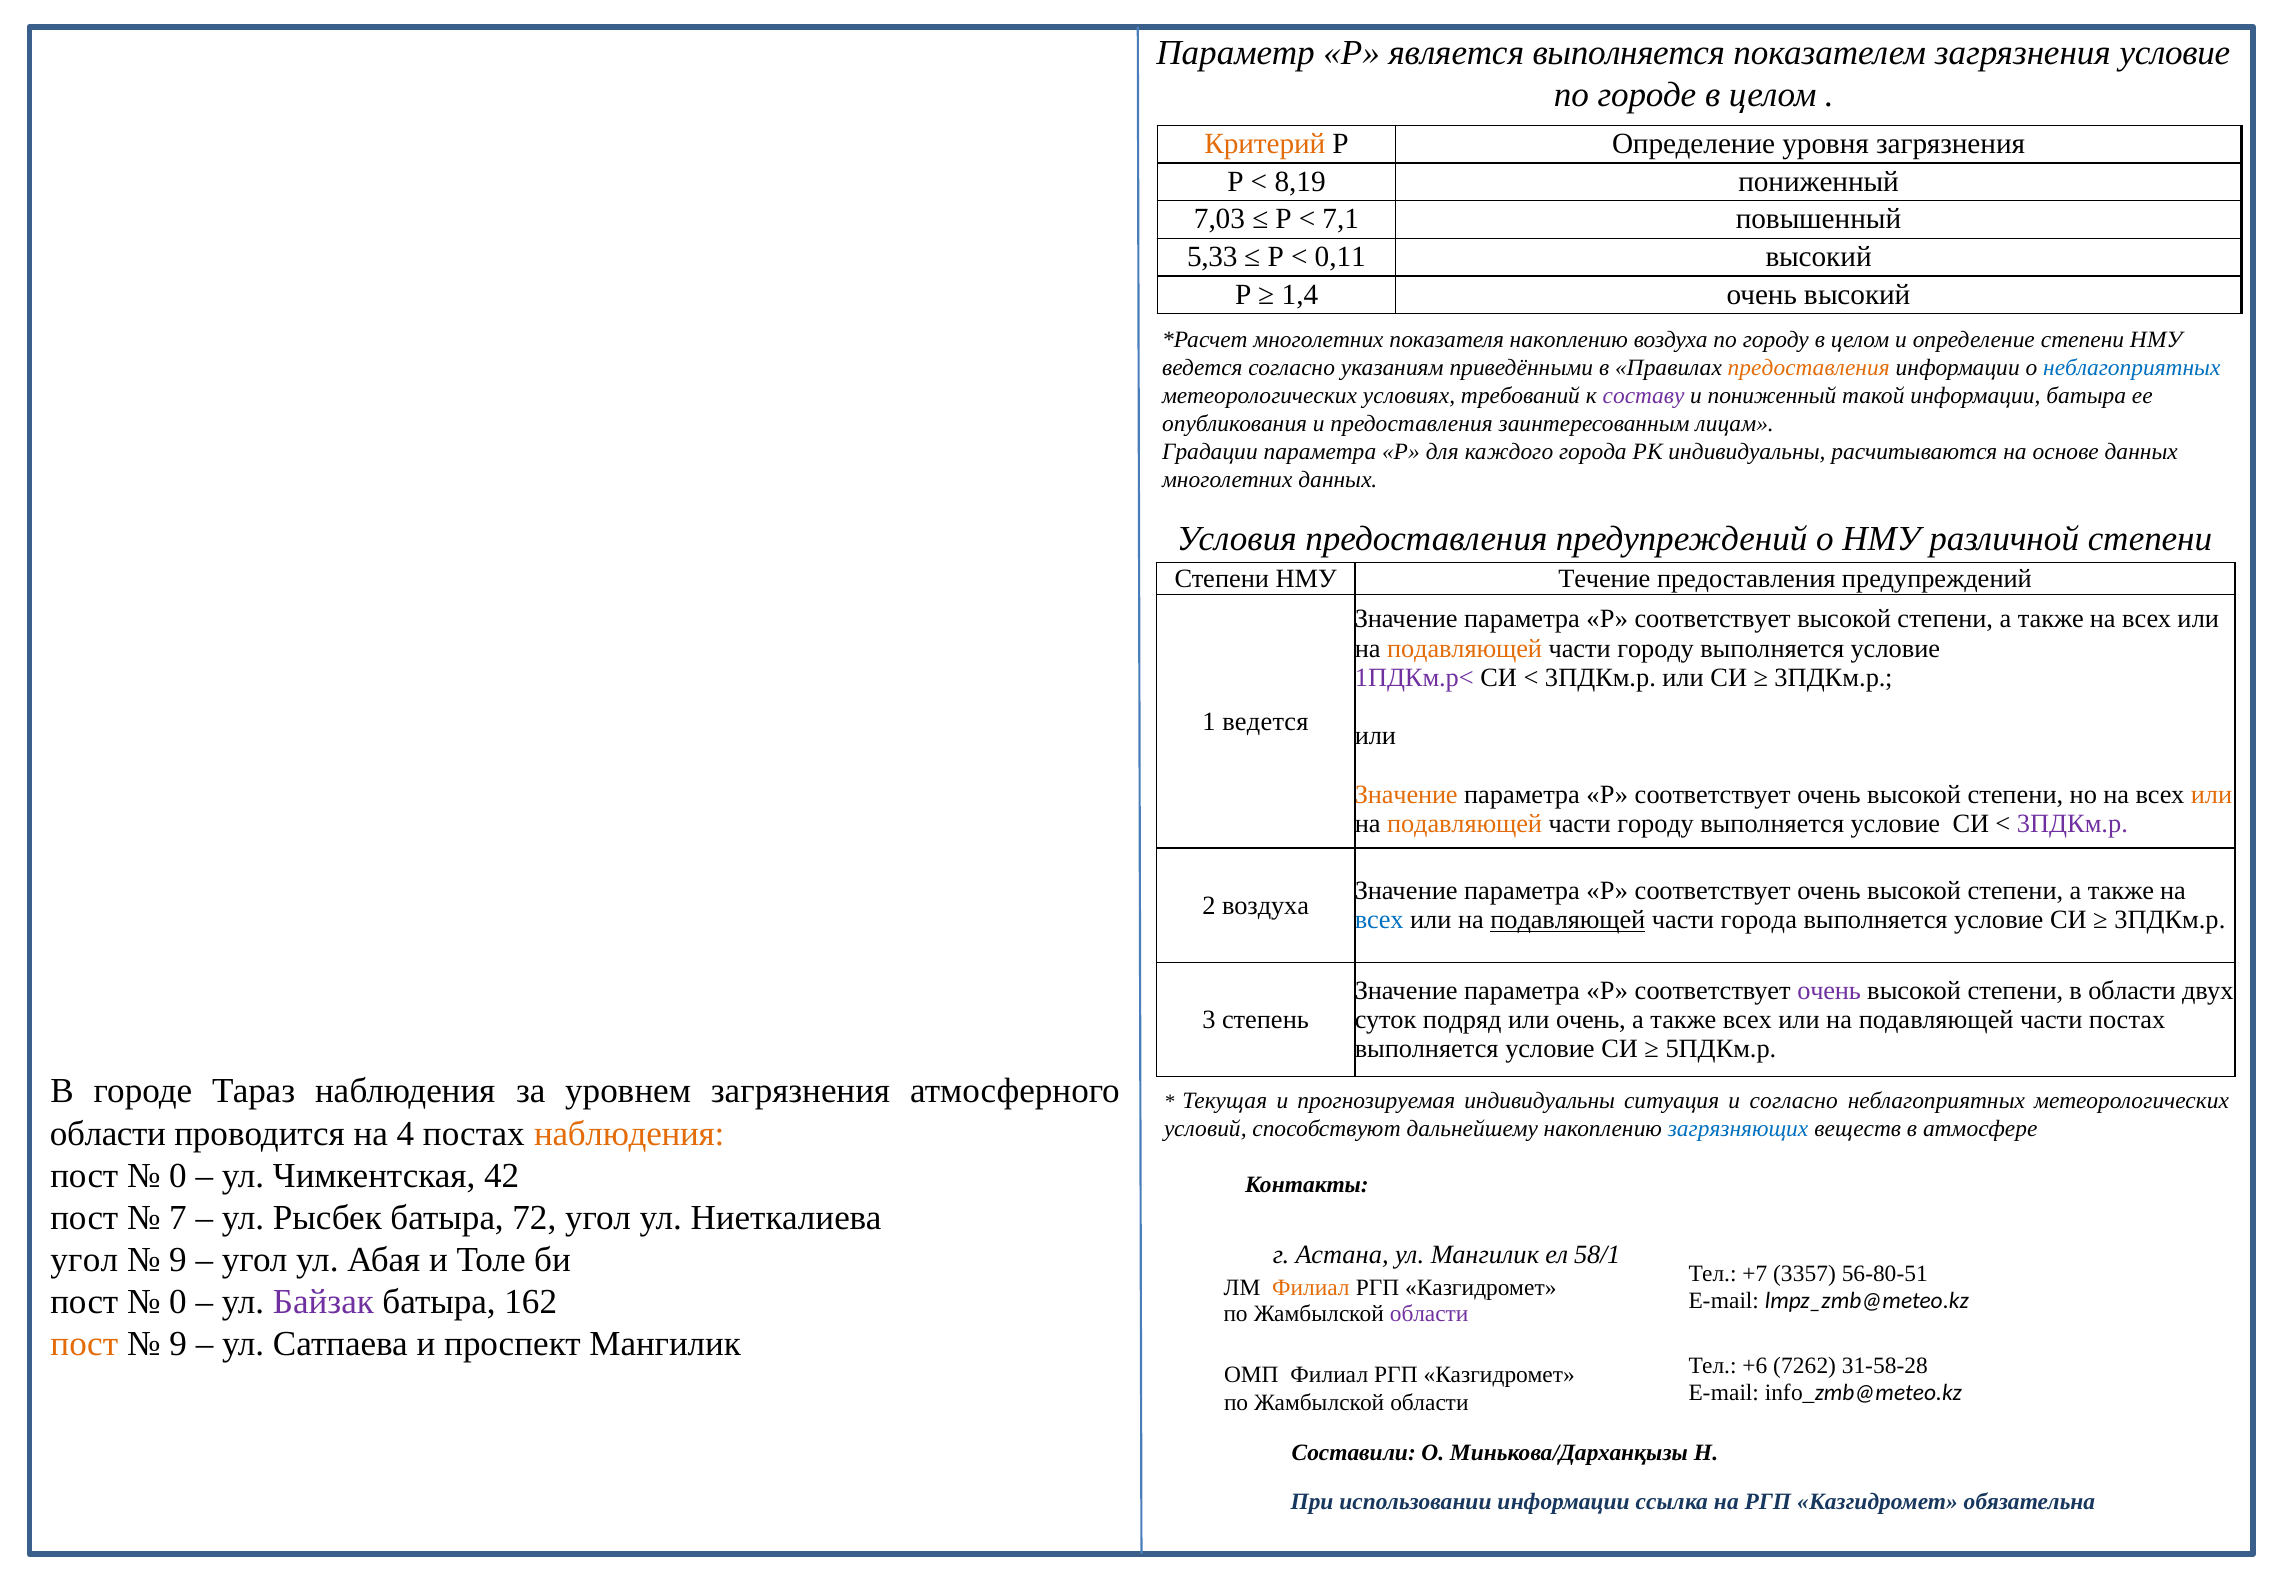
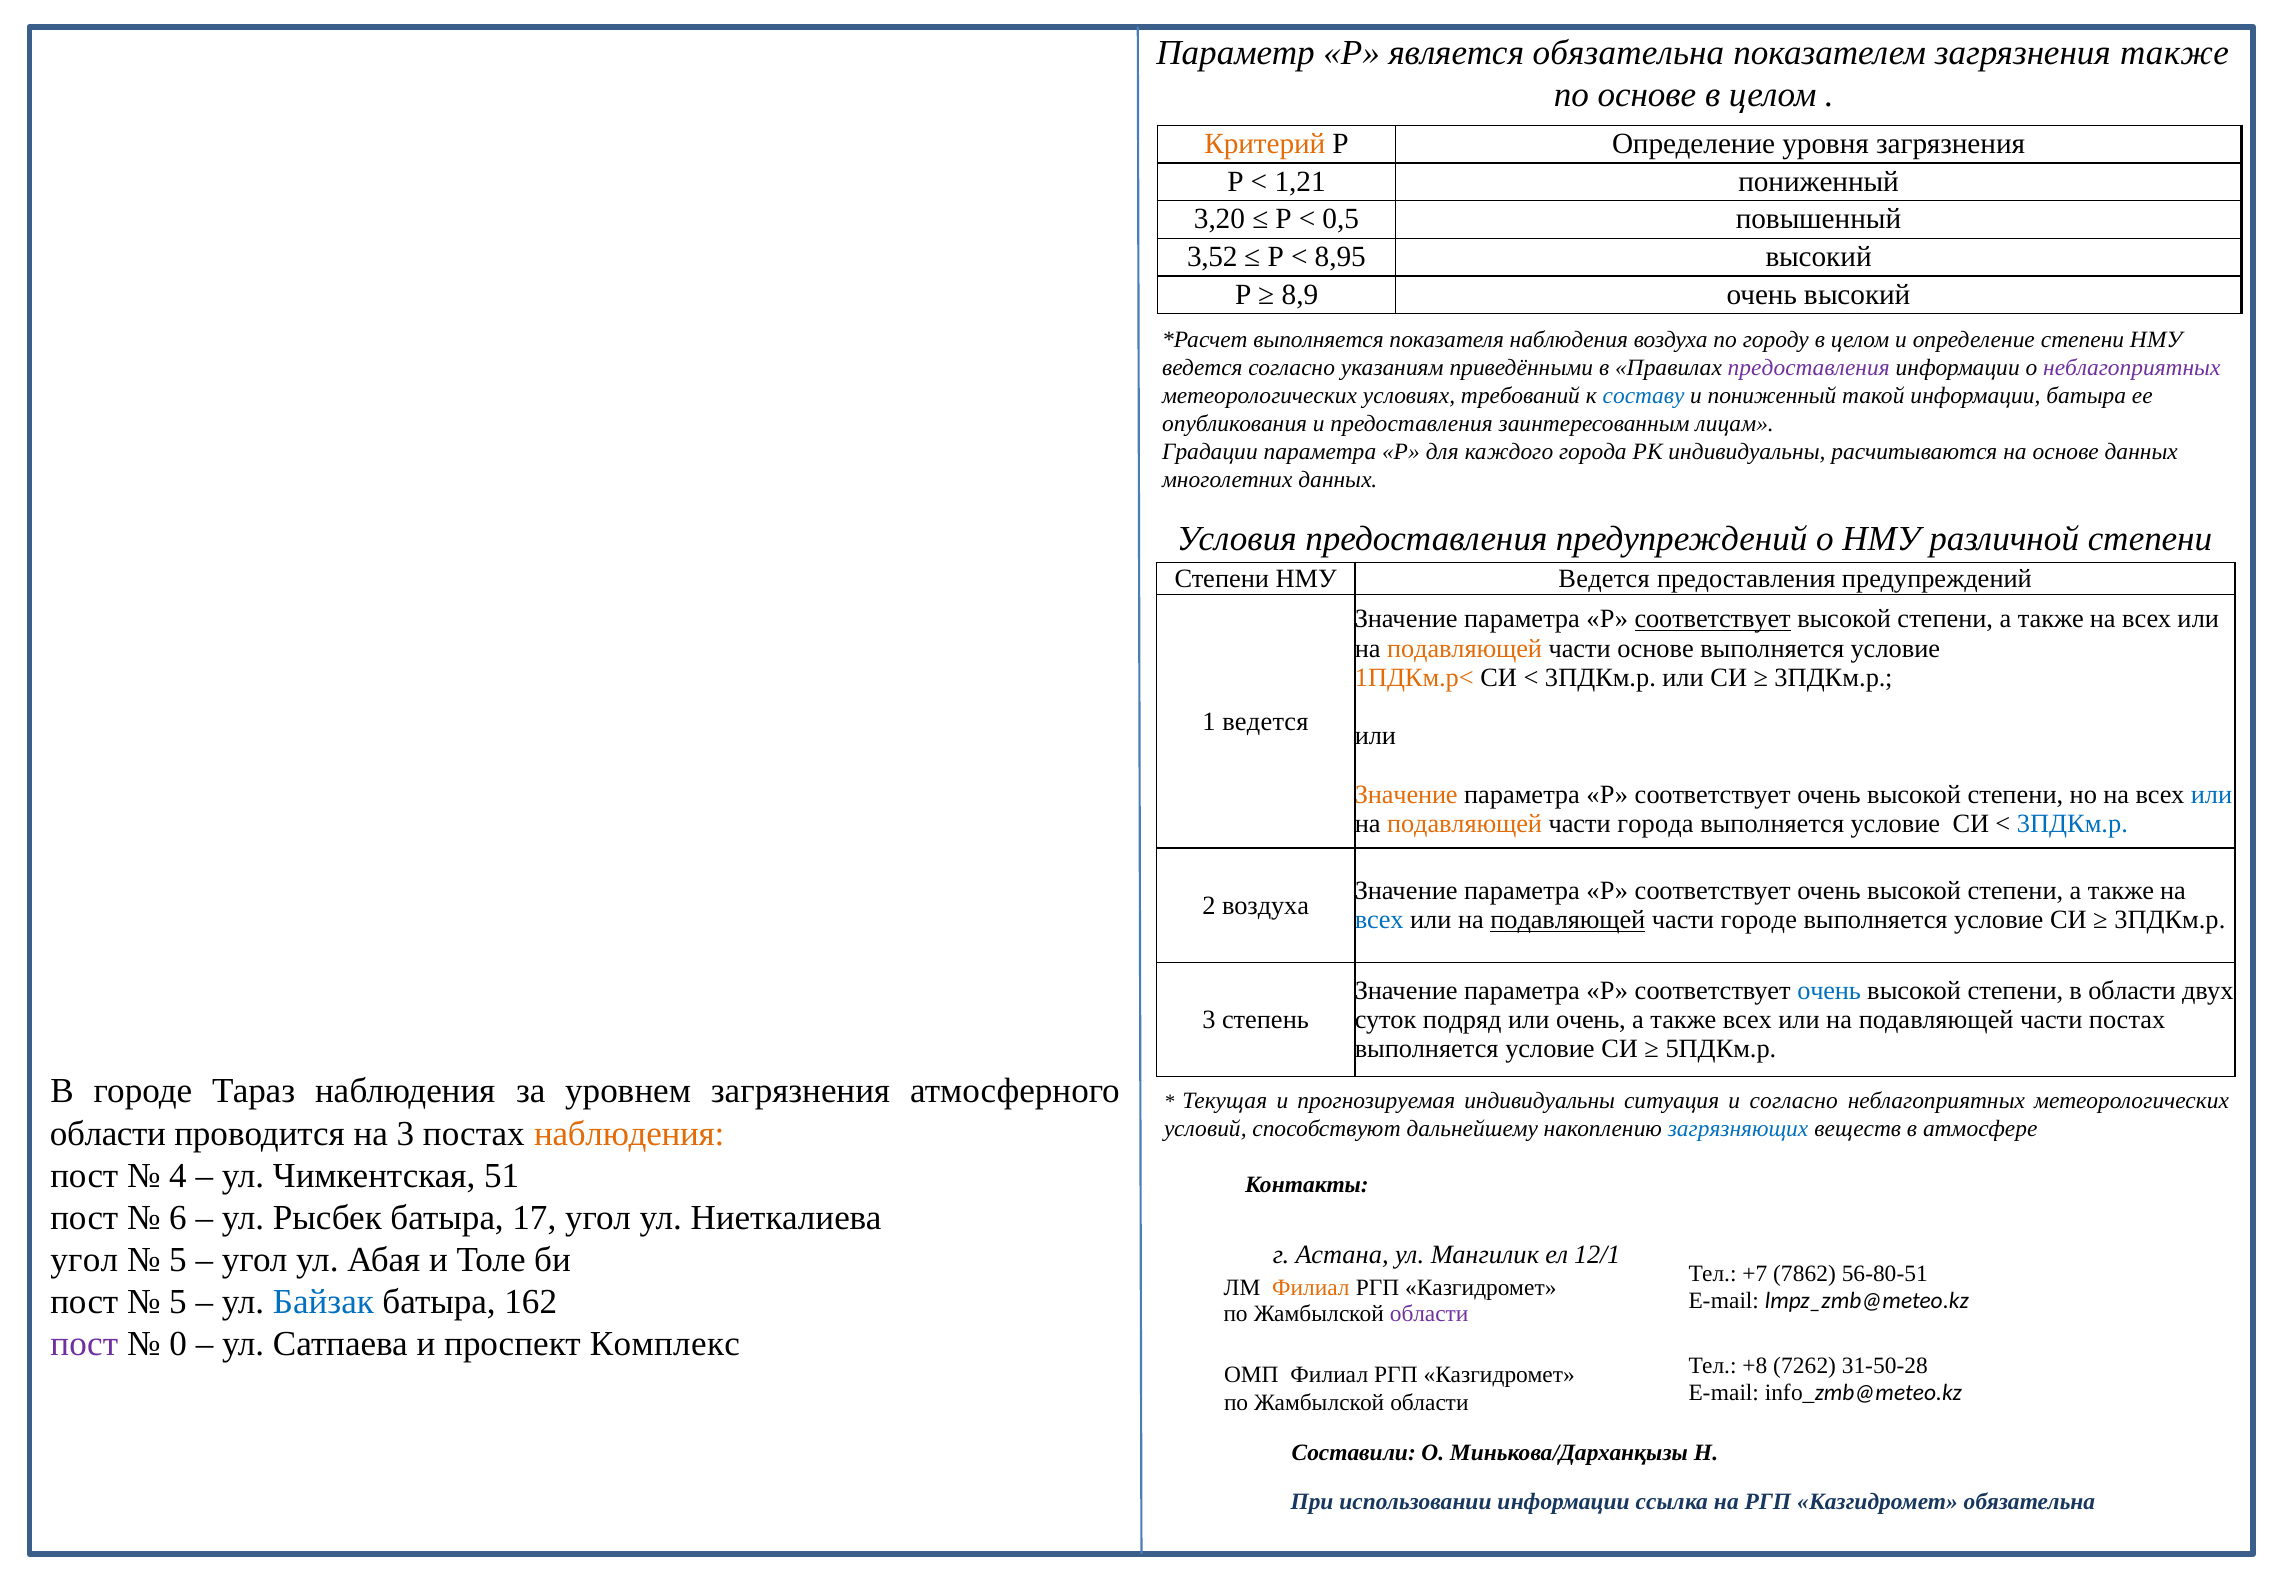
является выполняется: выполняется -> обязательна
загрязнения условие: условие -> также
по городе: городе -> основе
8,19: 8,19 -> 1,21
7,03: 7,03 -> 3,20
7,1: 7,1 -> 0,5
5,33: 5,33 -> 3,52
0,11: 0,11 -> 8,95
1,4: 1,4 -> 8,9
многолетних at (1318, 339): многолетних -> выполняется
показателя накоплению: накоплению -> наблюдения
предоставления at (1809, 367) colour: orange -> purple
неблагоприятных at (2132, 367) colour: blue -> purple
составу colour: purple -> blue
Течение at (1604, 578): Течение -> Ведется
соответствует at (1713, 619) underline: none -> present
городу at (1656, 648): городу -> основе
1ПДКм.р< colour: purple -> orange
или at (2212, 794) colour: orange -> blue
городу at (1656, 823): городу -> города
3ПДКм.р at (2072, 823) colour: purple -> blue
части города: города -> городе
очень at (1829, 990) colour: purple -> blue
на 4: 4 -> 3
0 at (178, 1175): 0 -> 4
42: 42 -> 51
7: 7 -> 6
72: 72 -> 17
58/1: 58/1 -> 12/1
9 at (178, 1260): 9 -> 5
3357: 3357 -> 7862
0 at (178, 1302): 0 -> 5
Байзак colour: purple -> blue
пост at (84, 1344) colour: orange -> purple
9 at (178, 1344): 9 -> 0
проспект Мангилик: Мангилик -> Комплекс
+6: +6 -> +8
31-58-28: 31-58-28 -> 31-50-28
